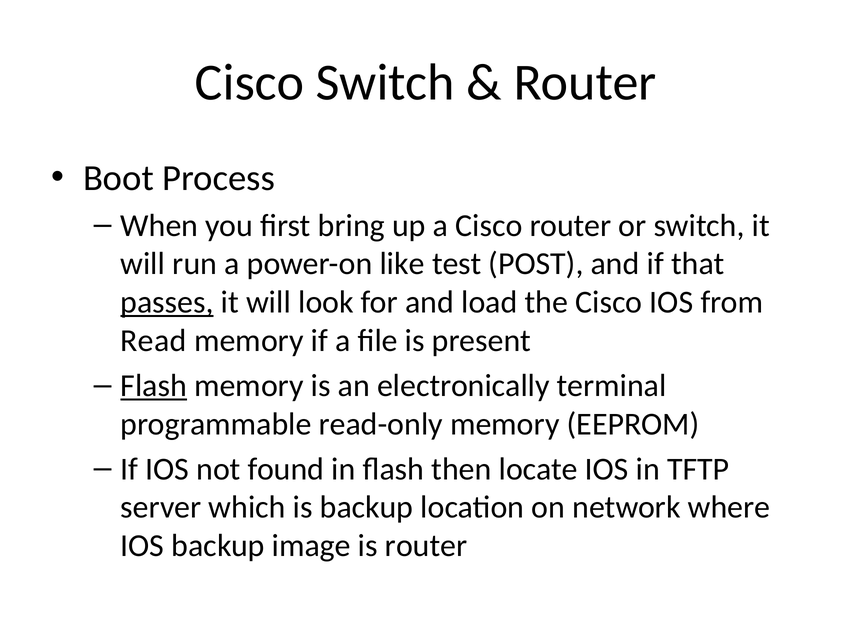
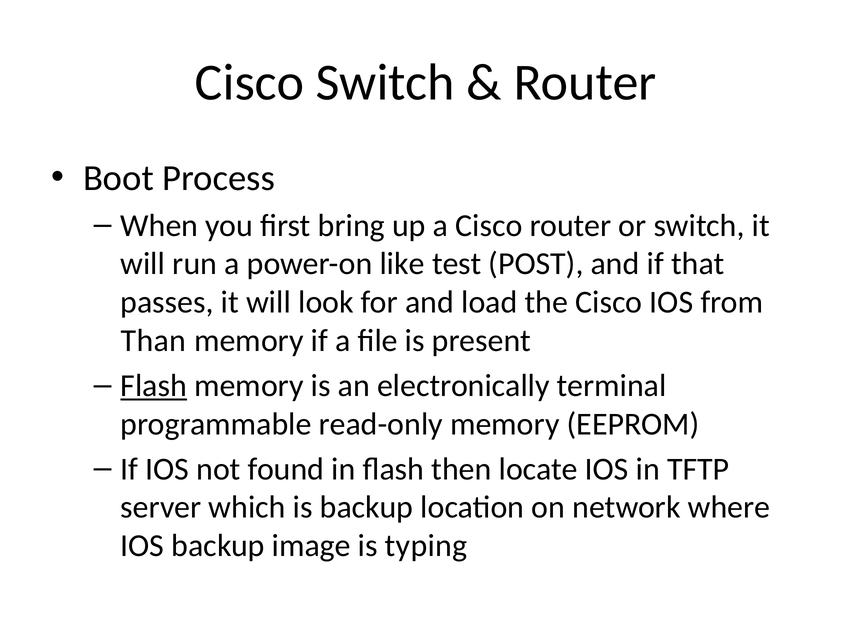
passes underline: present -> none
Read: Read -> Than
is router: router -> typing
